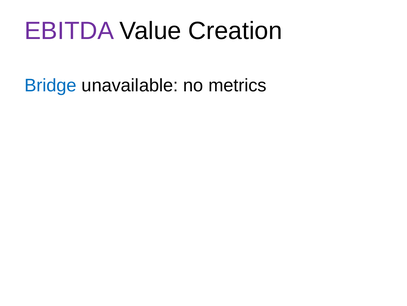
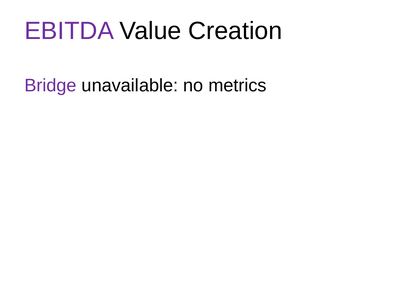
Bridge colour: blue -> purple
